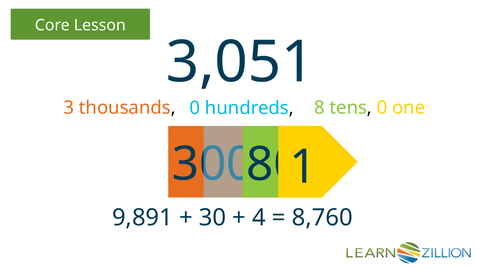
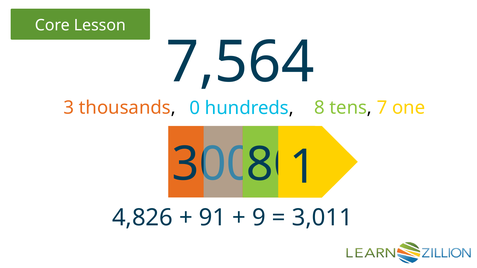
3,051: 3,051 -> 7,564
tens 0: 0 -> 7
9,891: 9,891 -> 4,826
30: 30 -> 91
4: 4 -> 9
8,760: 8,760 -> 3,011
